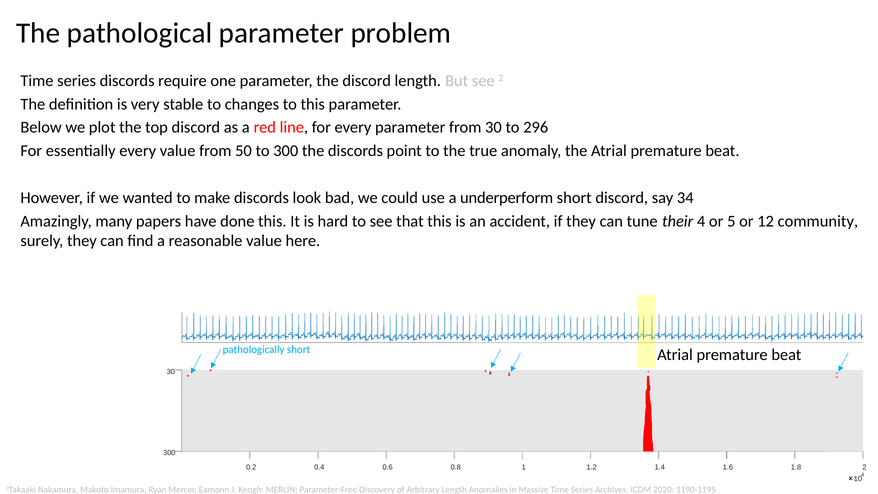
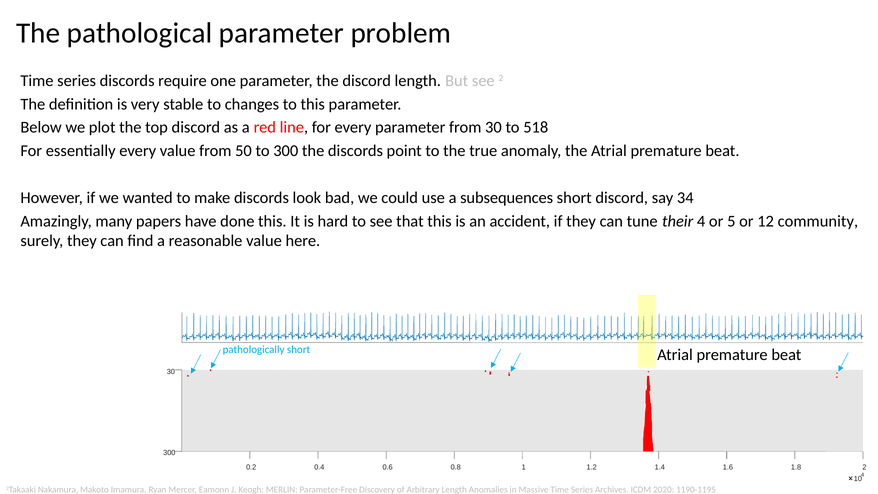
296: 296 -> 518
underperform: underperform -> subsequences
